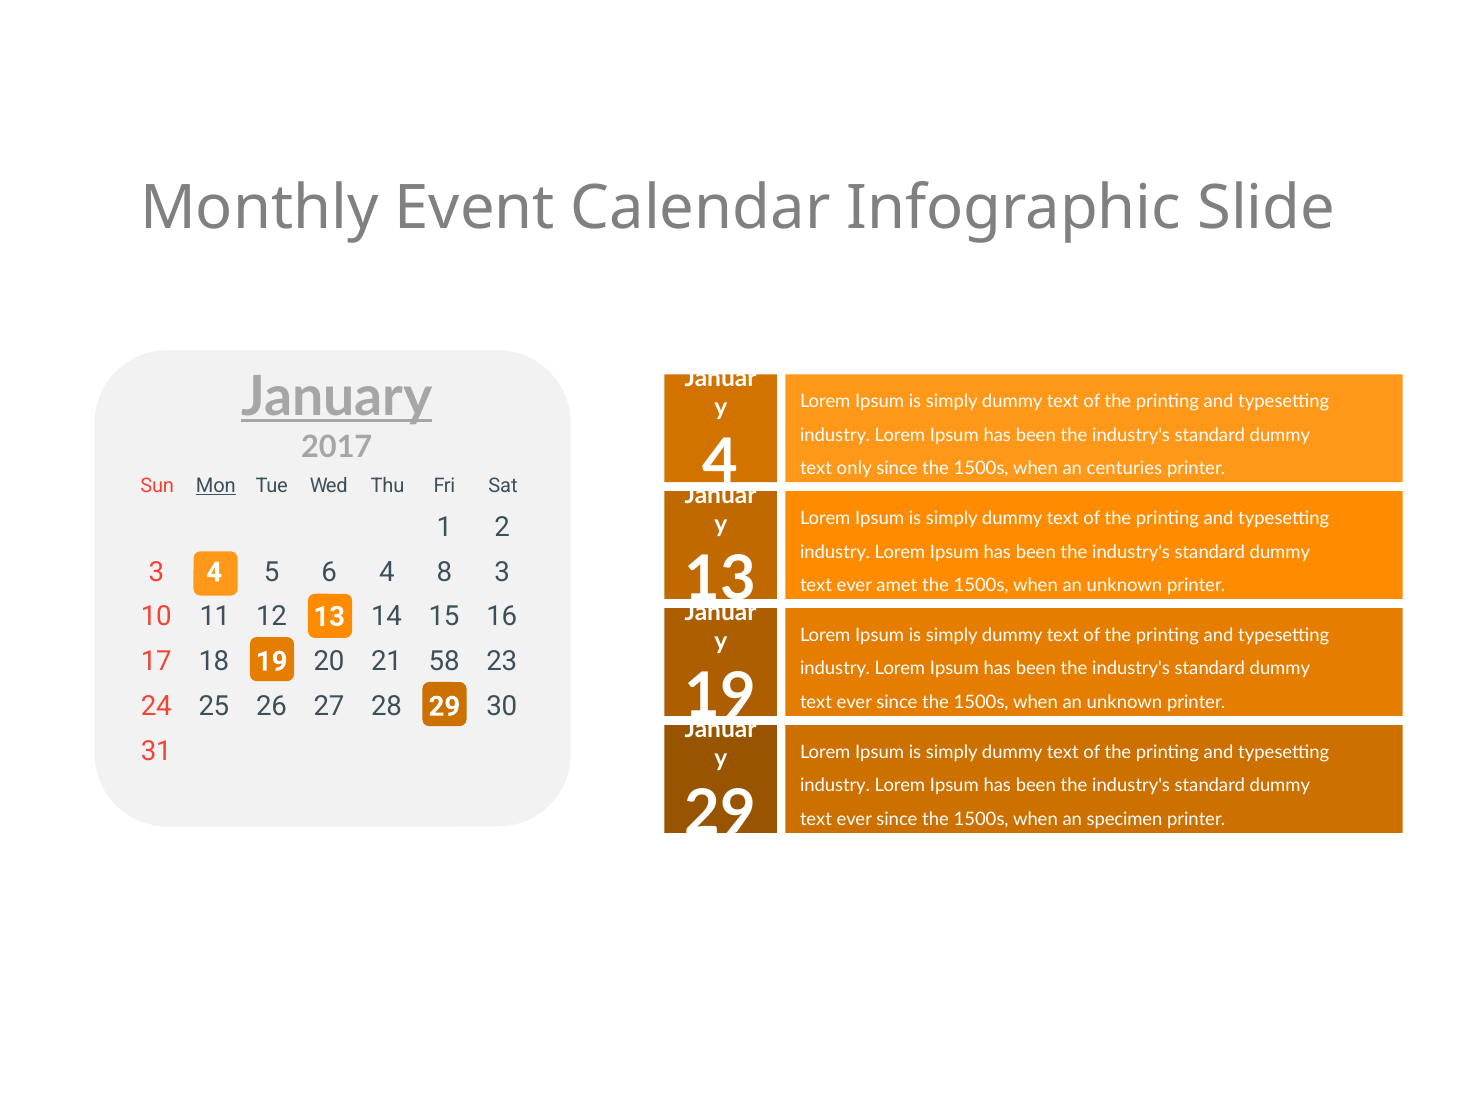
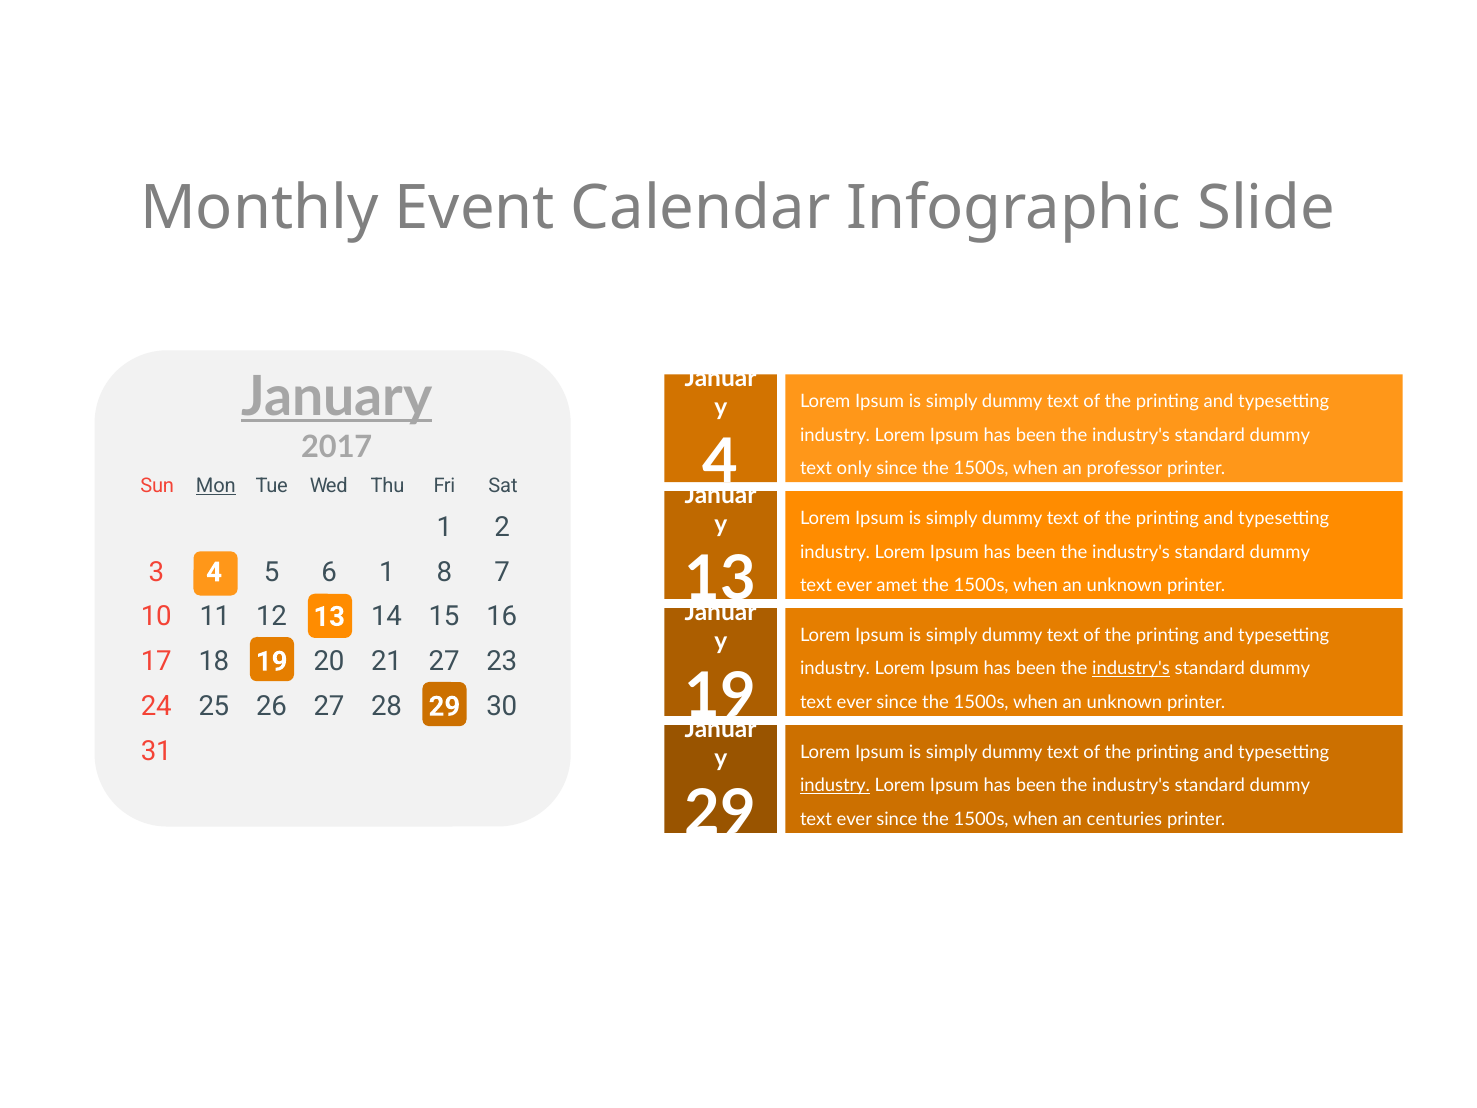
centuries: centuries -> professor
6 4: 4 -> 1
8 3: 3 -> 7
21 58: 58 -> 27
industry's at (1131, 669) underline: none -> present
industry at (835, 786) underline: none -> present
specimen: specimen -> centuries
